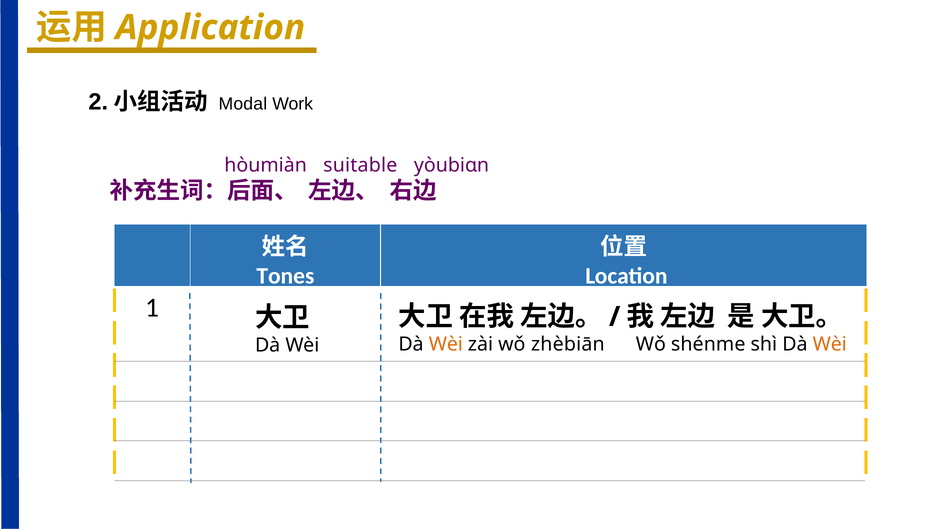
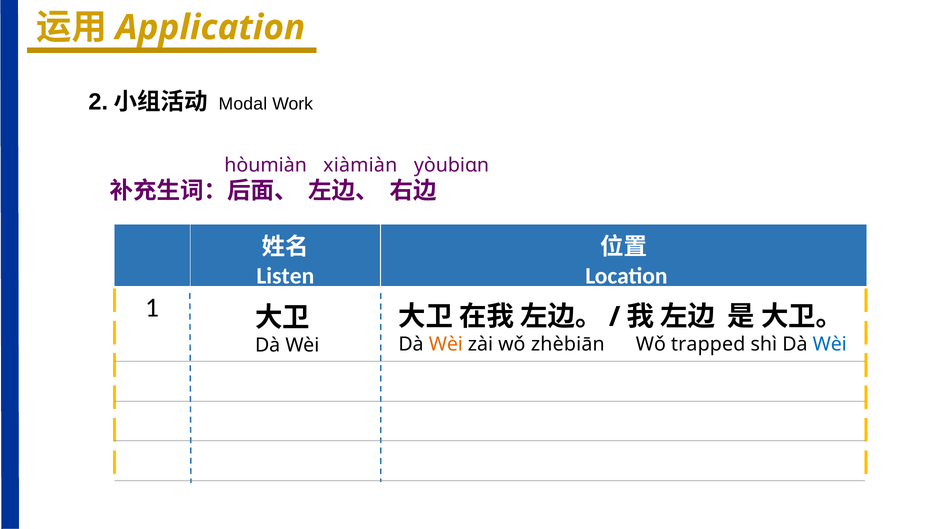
suitable: suitable -> xiàmiàn
Tones: Tones -> Listen
shénme: shénme -> trapped
Wèi at (830, 344) colour: orange -> blue
